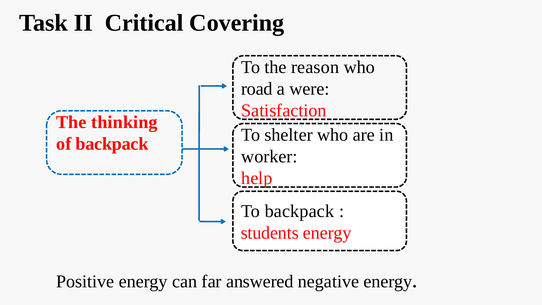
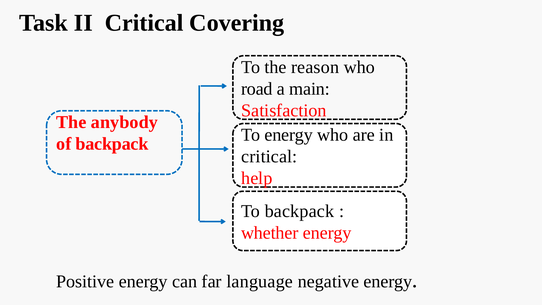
were: were -> main
thinking: thinking -> anybody
To shelter: shelter -> energy
worker at (269, 156): worker -> critical
students: students -> whether
answered: answered -> language
